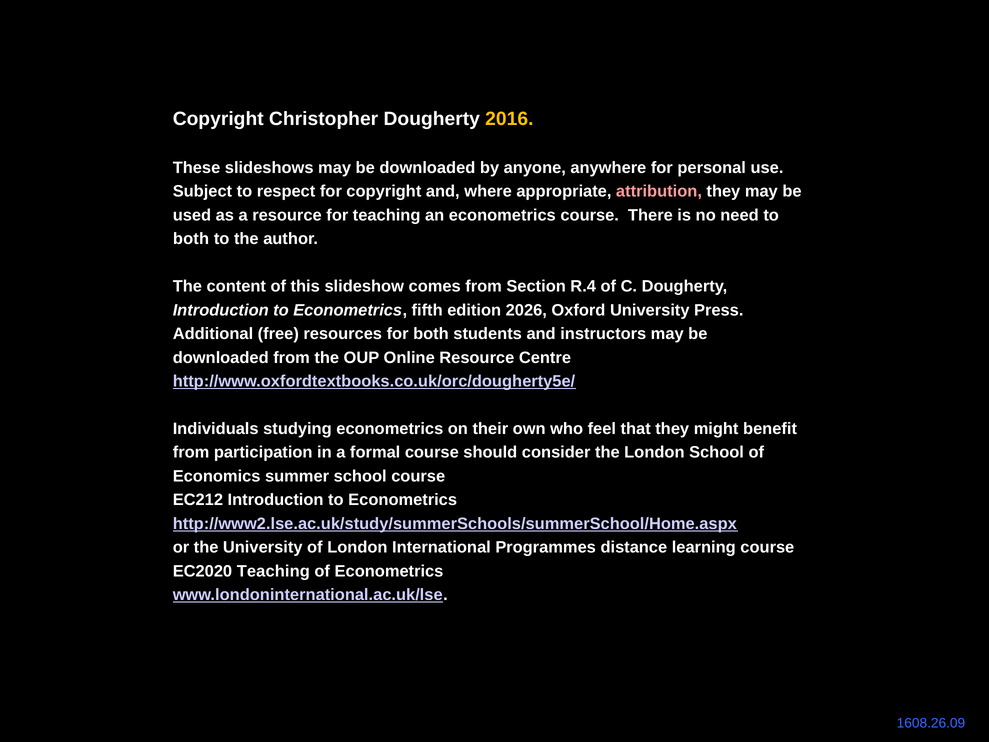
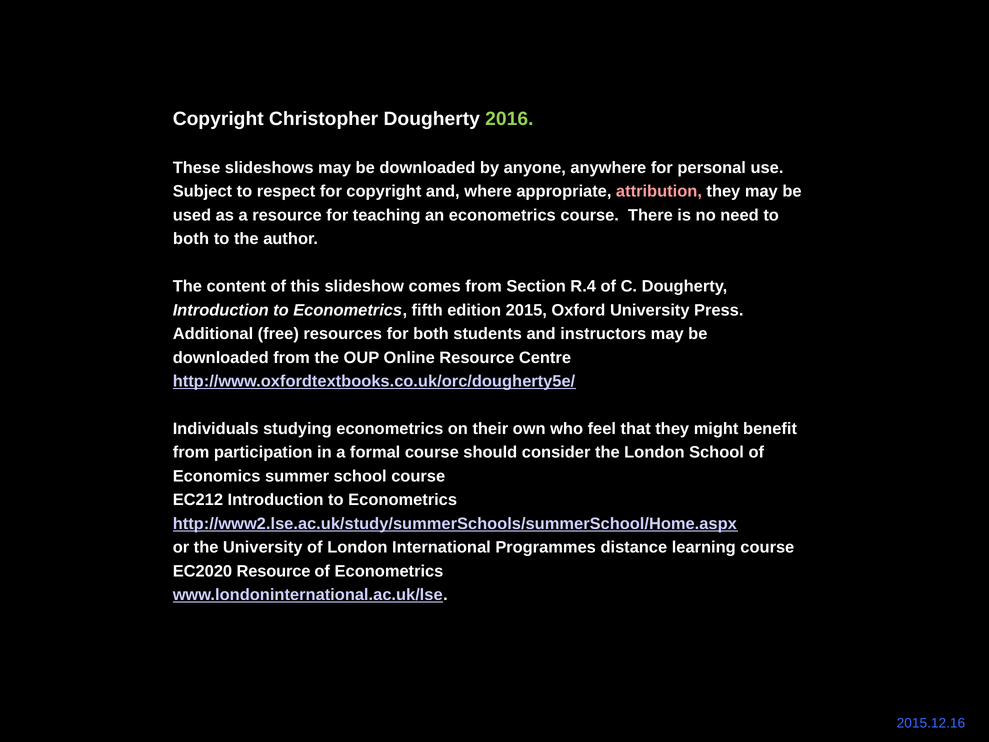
2016 colour: yellow -> light green
2026: 2026 -> 2015
EC2020 Teaching: Teaching -> Resource
1608.26.09: 1608.26.09 -> 2015.12.16
